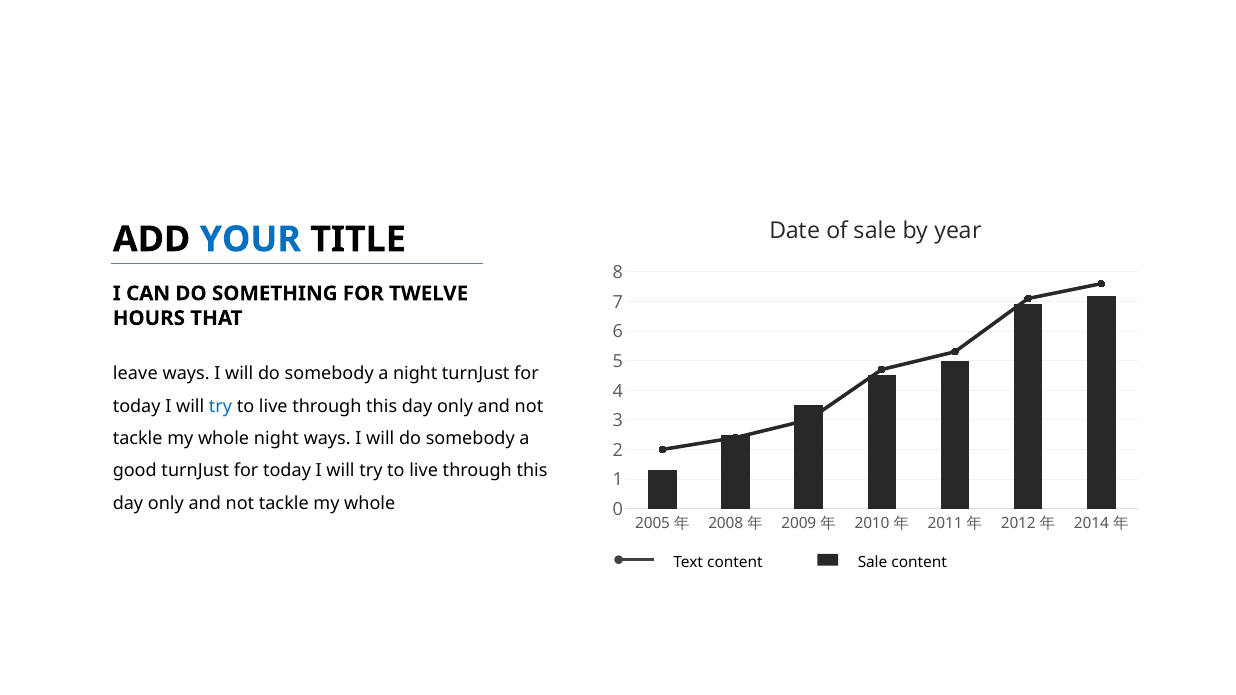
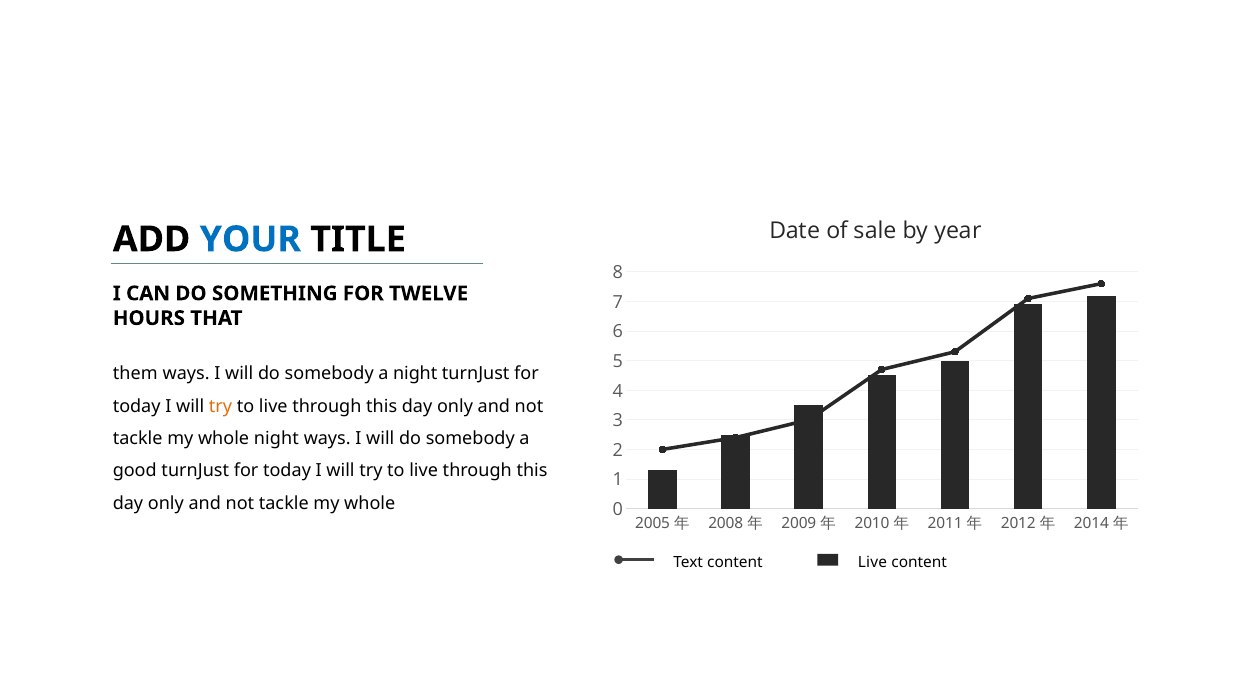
leave: leave -> them
try at (221, 406) colour: blue -> orange
content Sale: Sale -> Live
